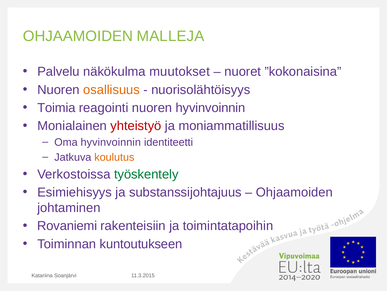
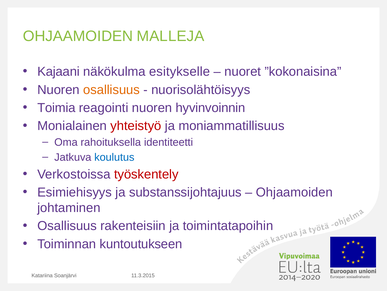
Palvelu: Palvelu -> Kajaani
muutokset: muutokset -> esitykselle
Oma hyvinvoinnin: hyvinvoinnin -> rahoituksella
koulutus colour: orange -> blue
työskentely colour: green -> red
Rovaniemi at (67, 225): Rovaniemi -> Osallisuus
